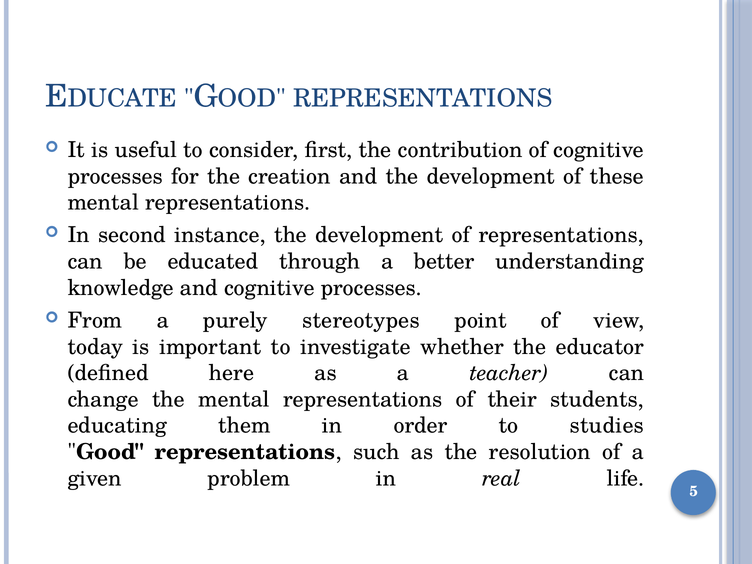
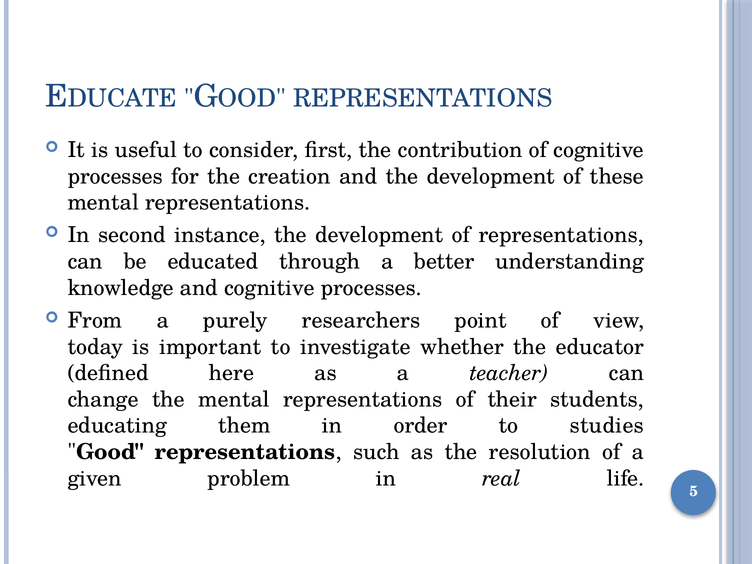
stereotypes: stereotypes -> researchers
